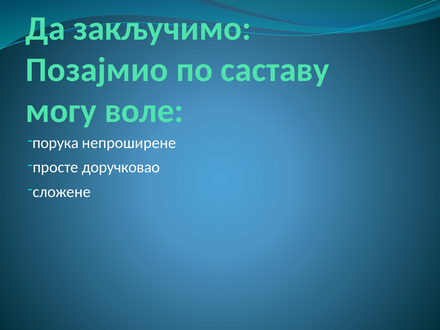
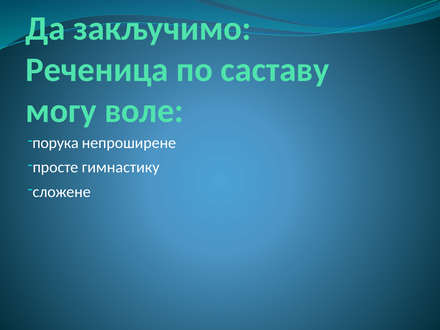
Позајмио: Позајмио -> Реченица
доручковао: доручковао -> гимнастику
